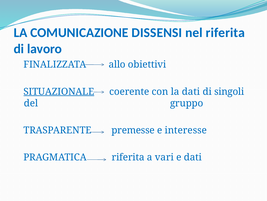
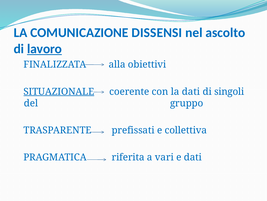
nel riferita: riferita -> ascolto
lavoro underline: none -> present
allo: allo -> alla
premesse: premesse -> prefissati
interesse: interesse -> collettiva
